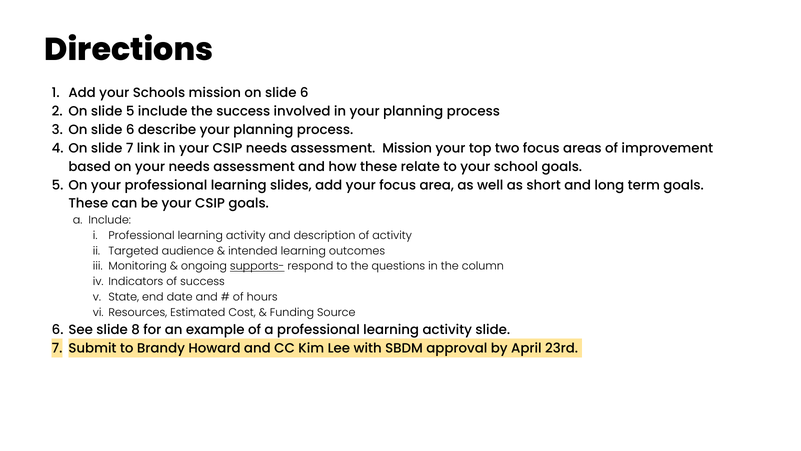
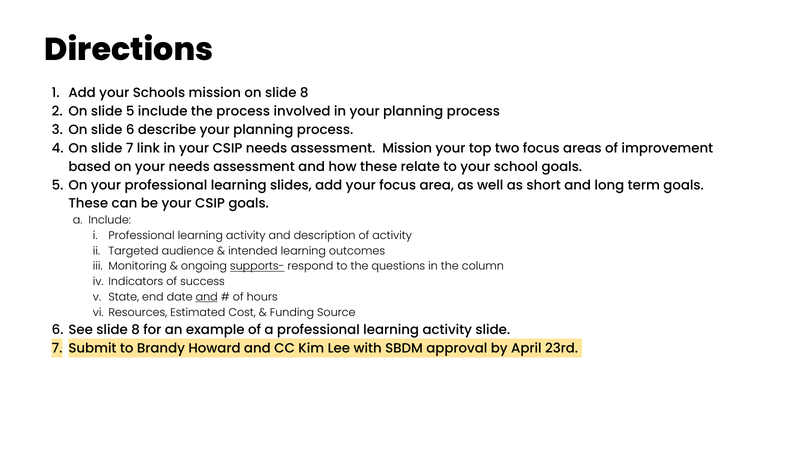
mission on slide 6: 6 -> 8
the success: success -> process
and at (207, 297) underline: none -> present
